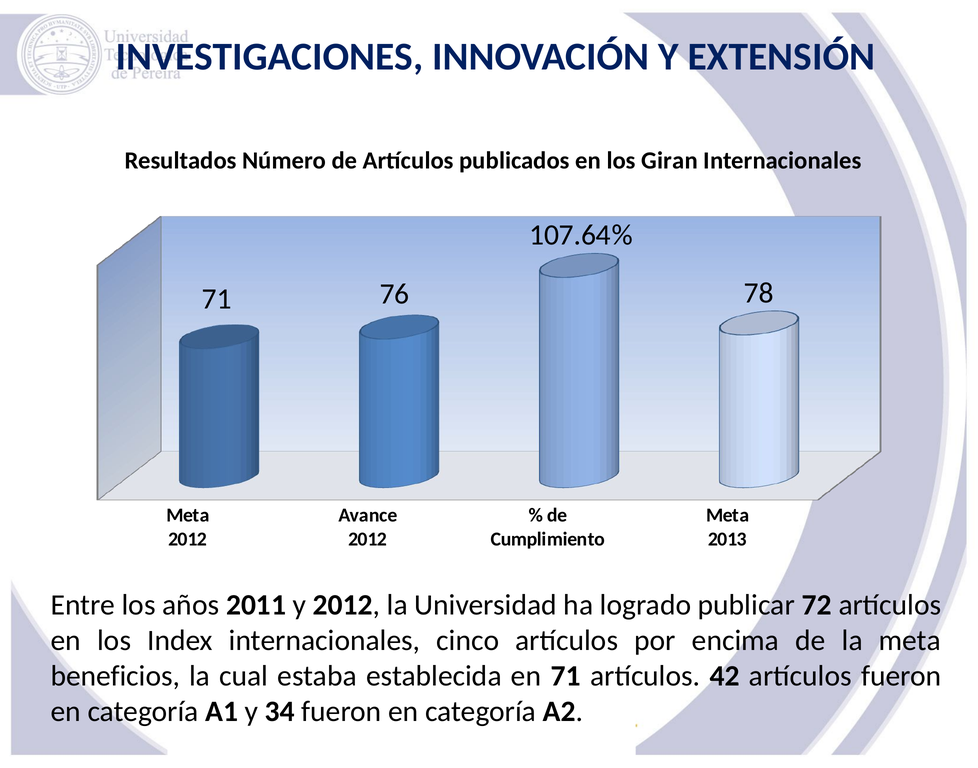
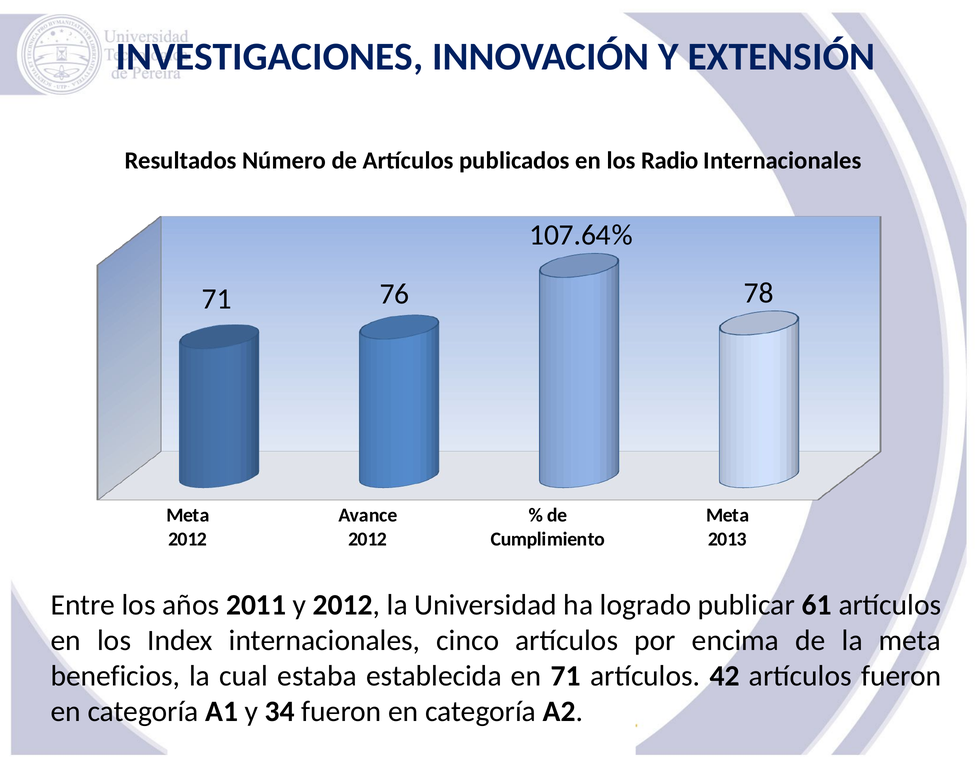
Giran: Giran -> Radio
72: 72 -> 61
